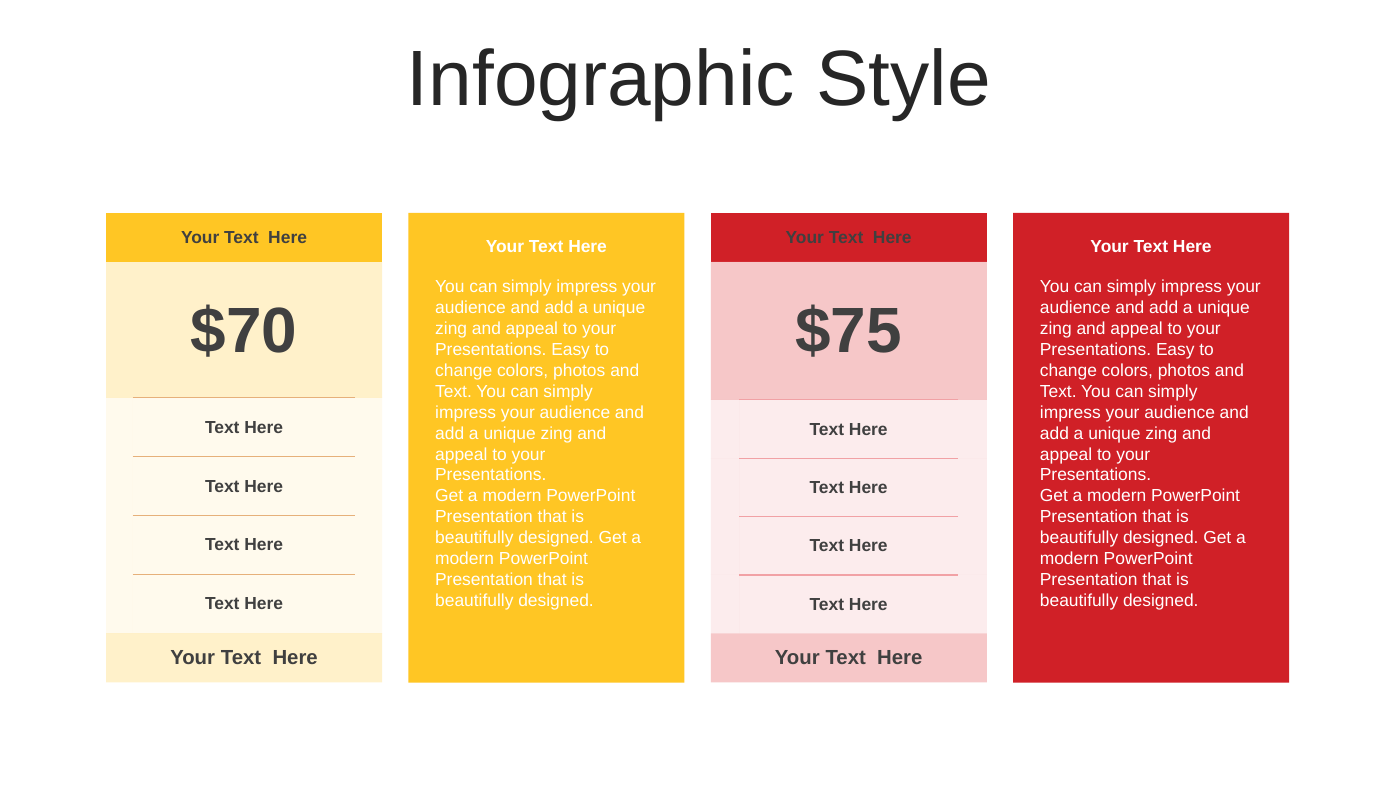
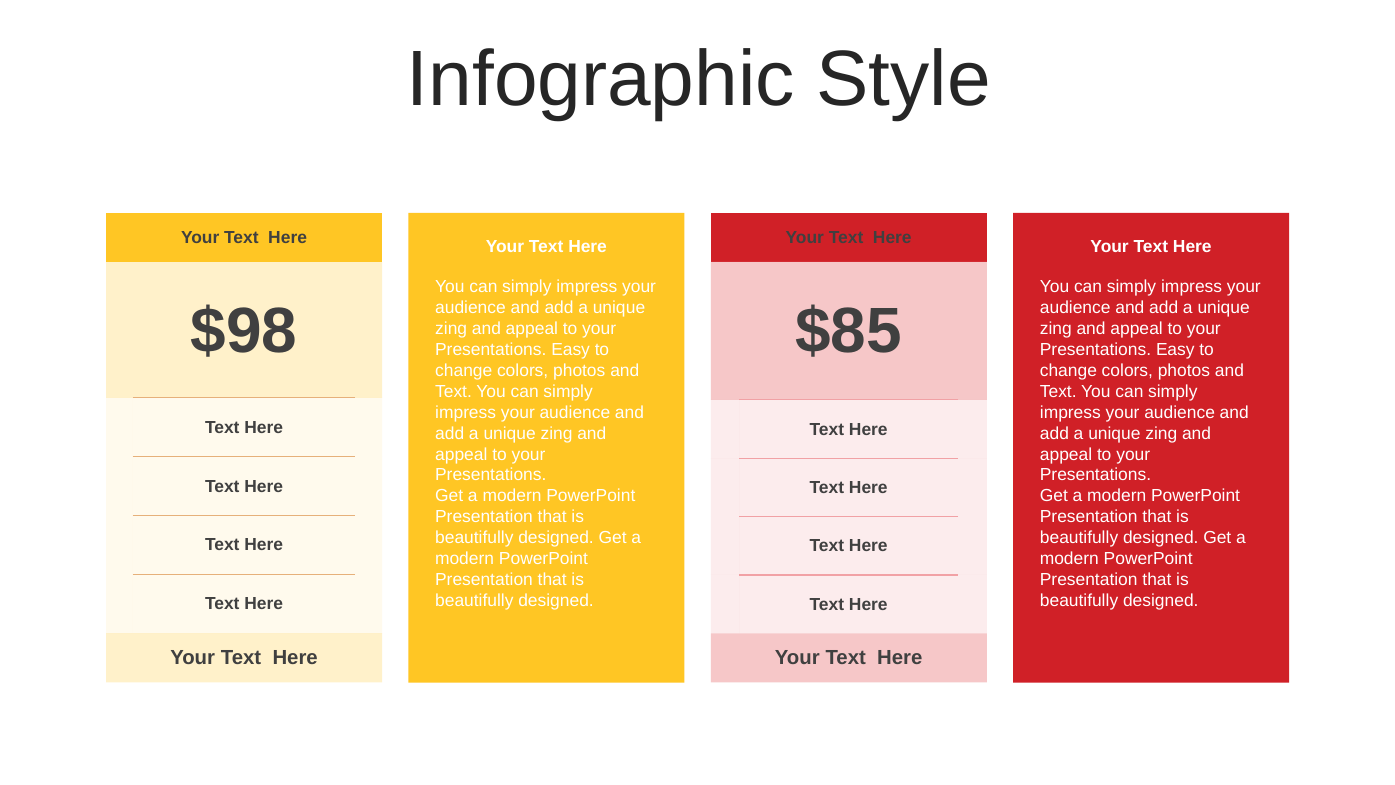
$70: $70 -> $98
$75: $75 -> $85
